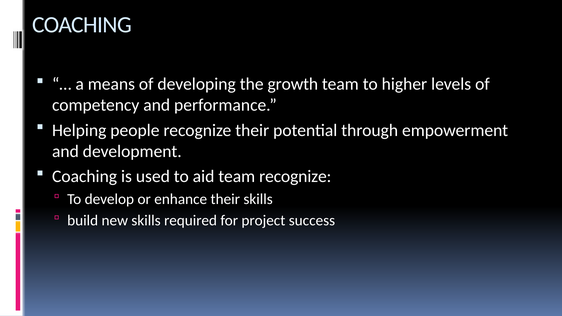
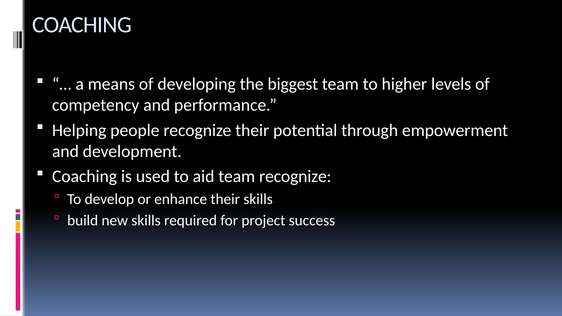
growth: growth -> biggest
